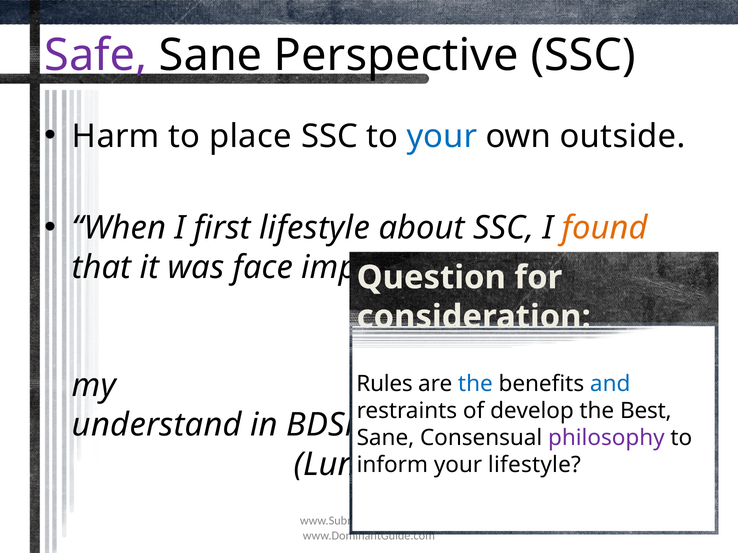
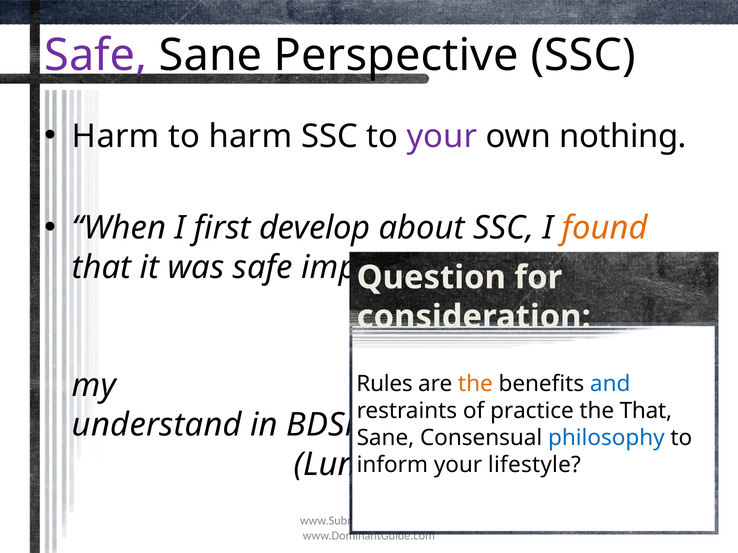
to place: place -> harm
your at (442, 136) colour: blue -> purple
outside: outside -> nothing
first lifestyle: lifestyle -> develop
was face: face -> safe
the at (475, 384) colour: blue -> orange
develop: develop -> practice
the Best: Best -> That
philosophy colour: purple -> blue
